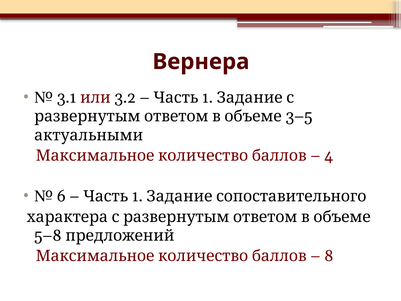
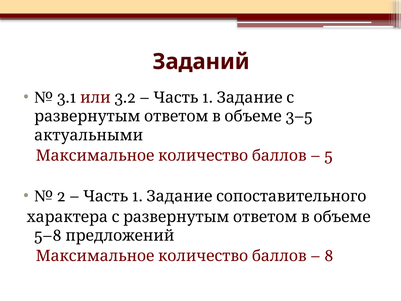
Вернера: Вернера -> Заданий
4: 4 -> 5
6: 6 -> 2
